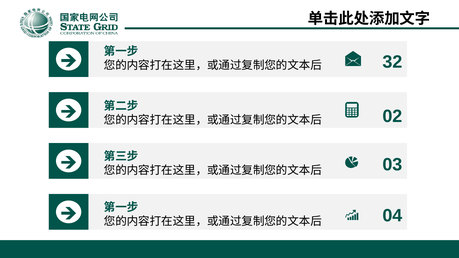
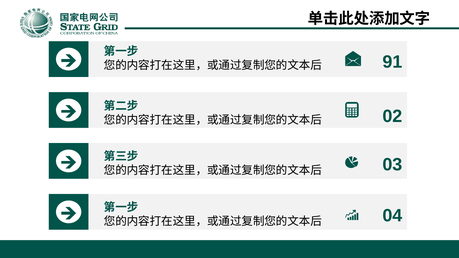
32: 32 -> 91
